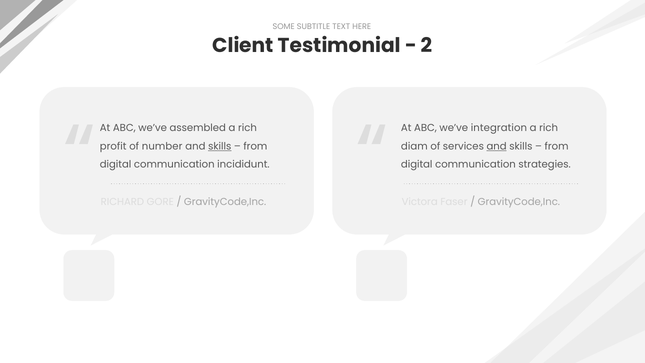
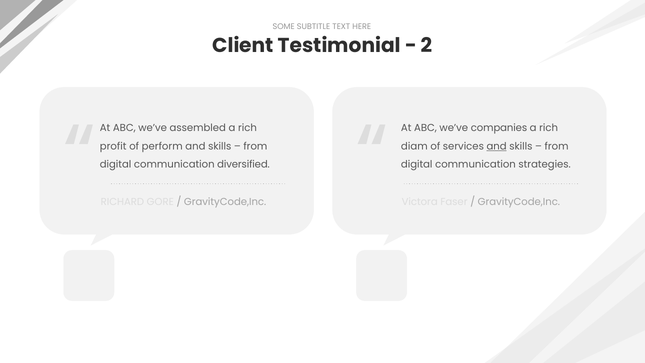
integration: integration -> companies
number: number -> perform
skills at (220, 146) underline: present -> none
incididunt: incididunt -> diversified
